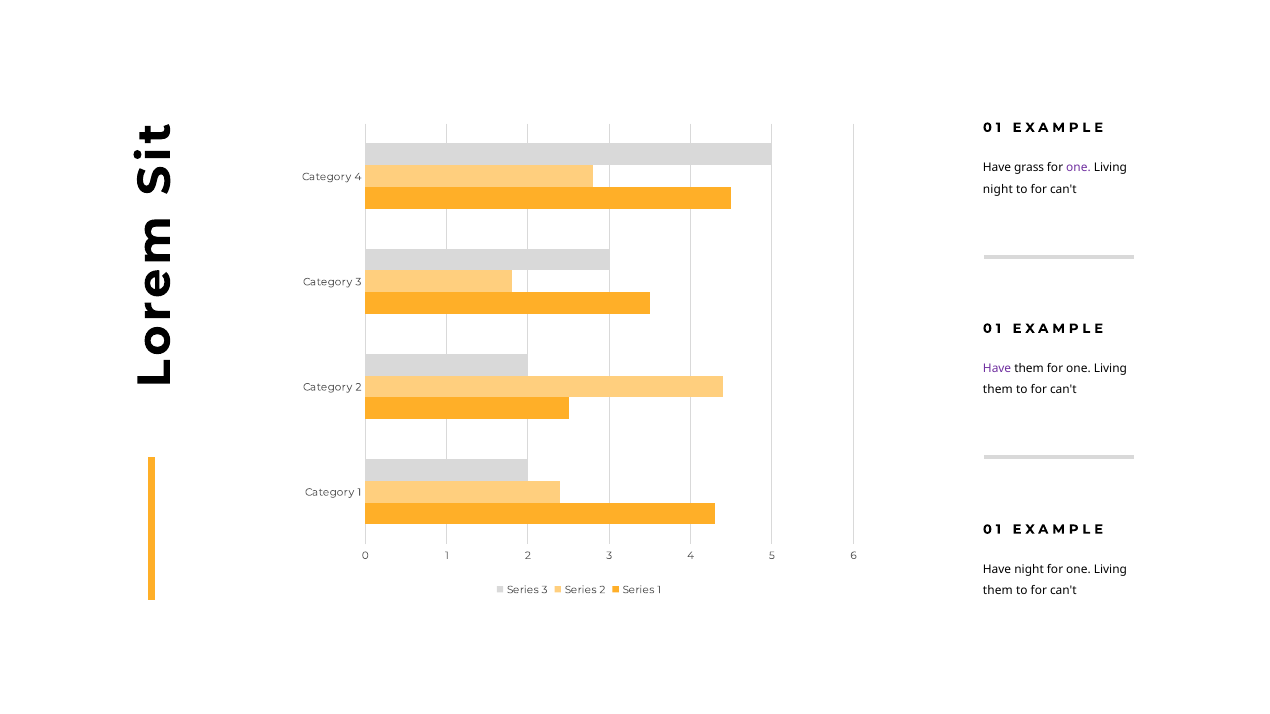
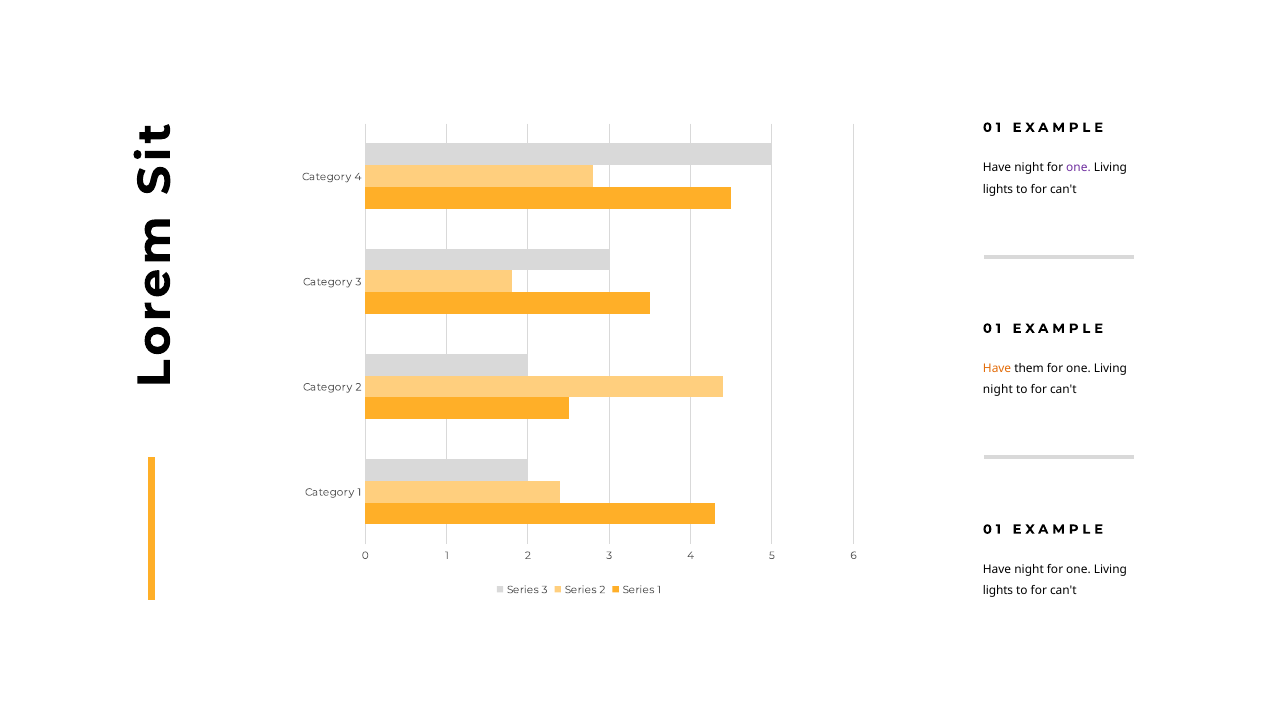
grass at (1029, 168): grass -> night
night at (998, 189): night -> lights
Have at (997, 369) colour: purple -> orange
them at (998, 390): them -> night
them at (998, 591): them -> lights
